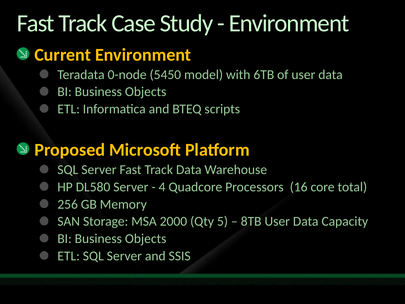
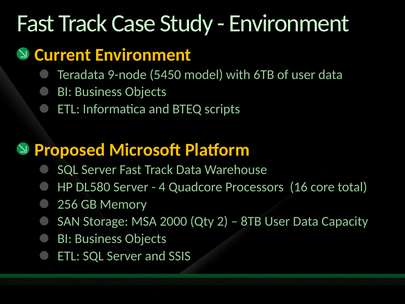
0-node: 0-node -> 9-node
5: 5 -> 2
